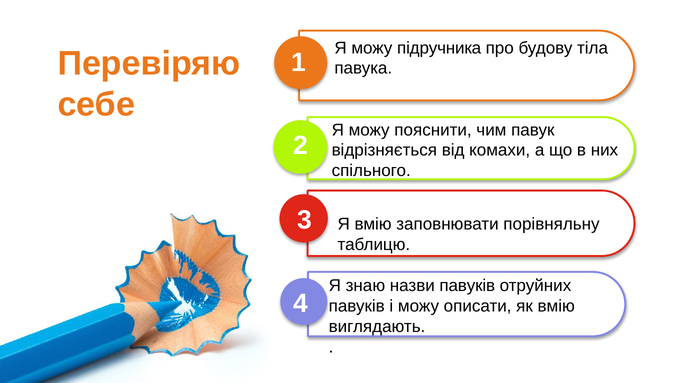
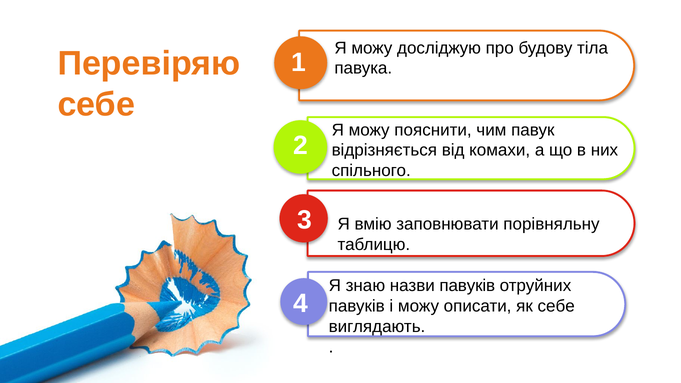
підручника: підручника -> досліджую
як вмію: вмію -> себе
